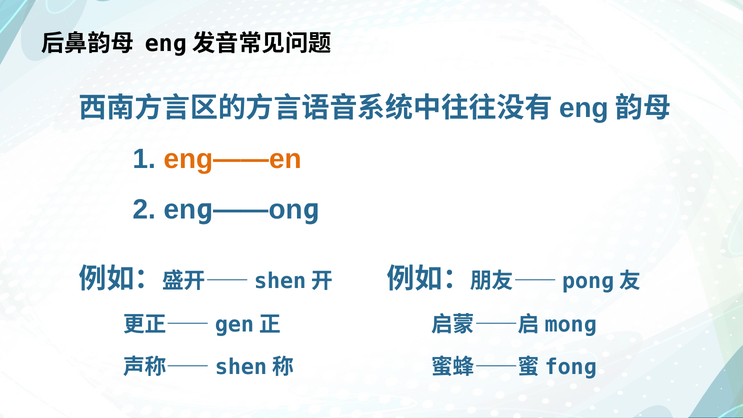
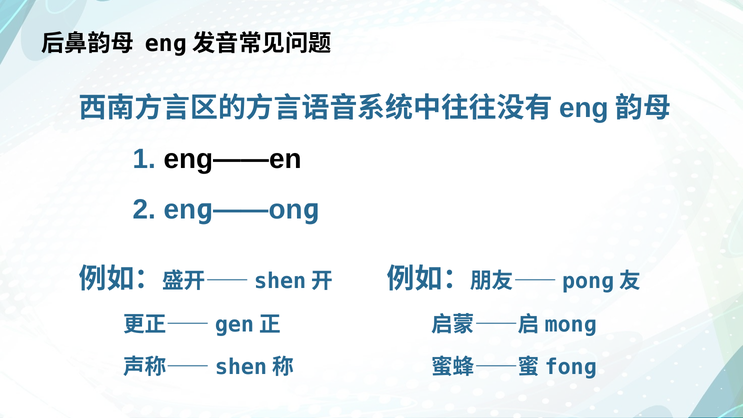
eng——en colour: orange -> black
